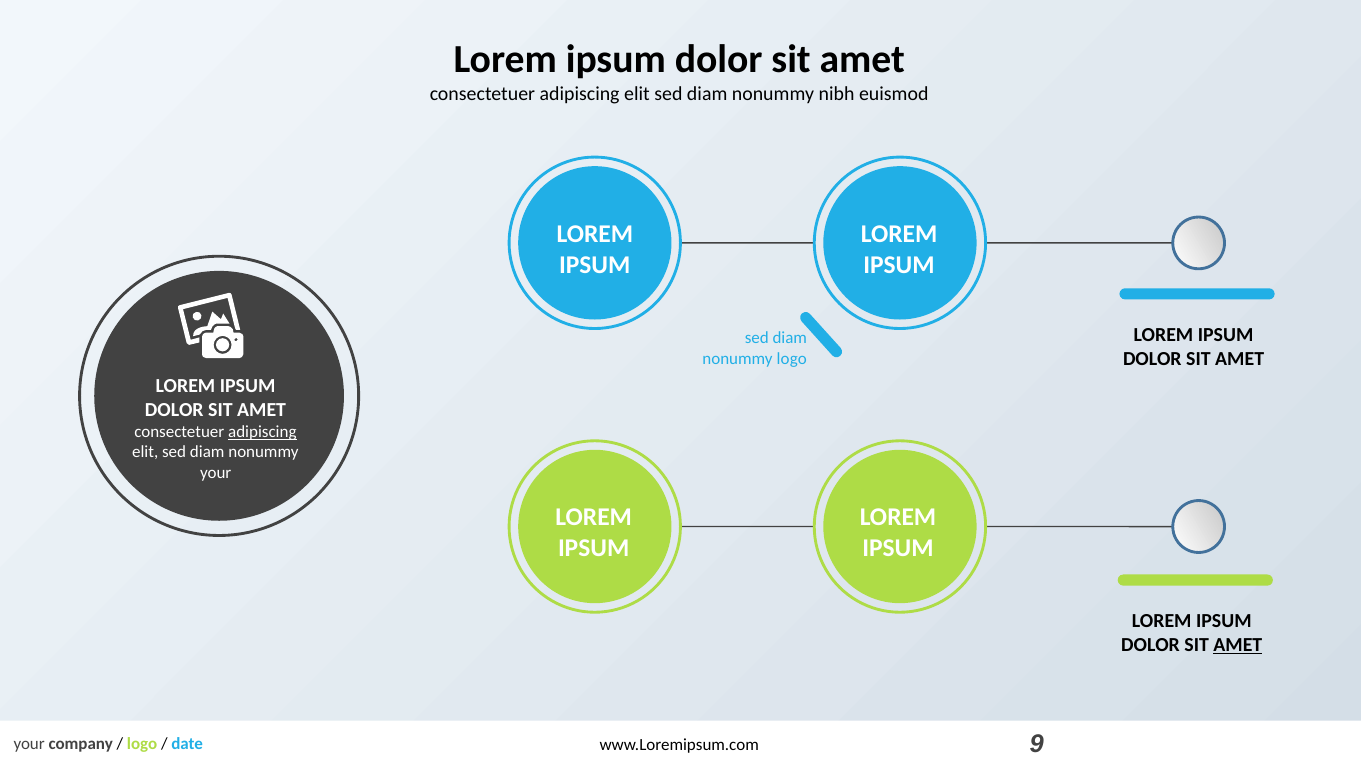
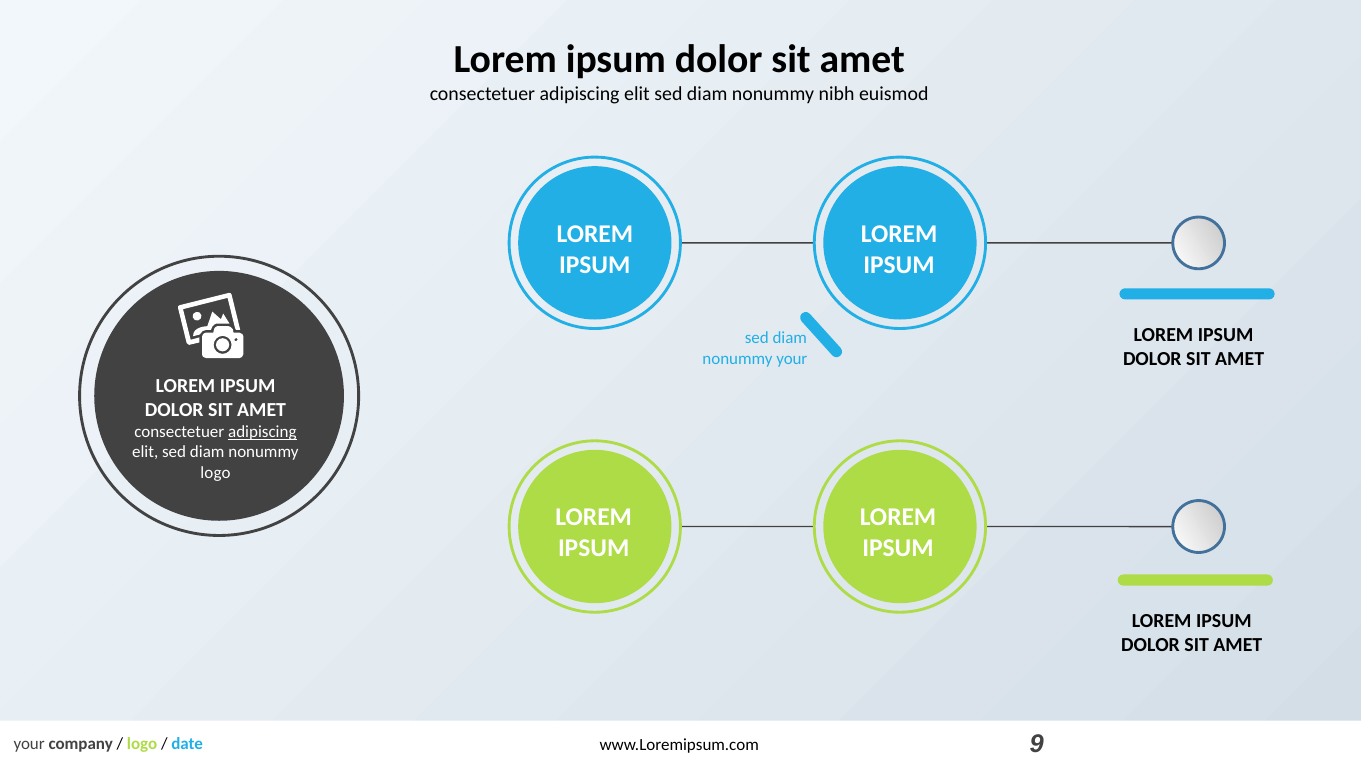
nonummy logo: logo -> your
your at (216, 472): your -> logo
AMET at (1238, 644) underline: present -> none
